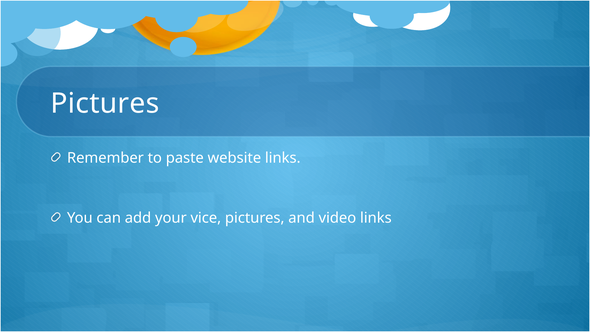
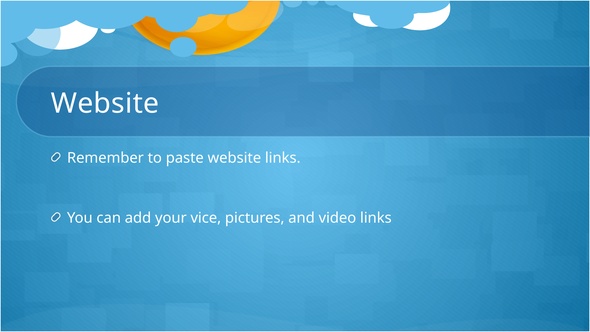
Pictures at (105, 104): Pictures -> Website
